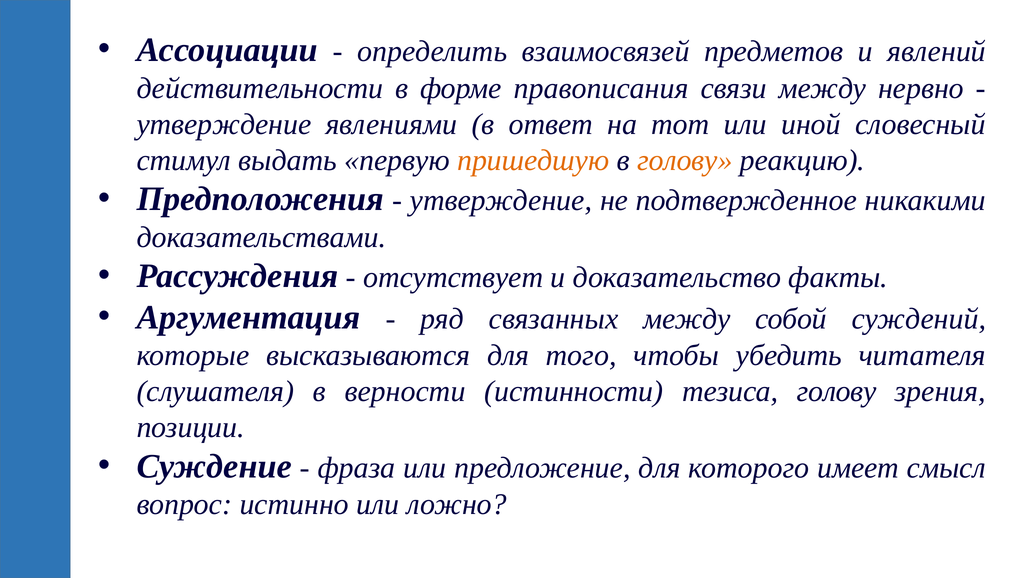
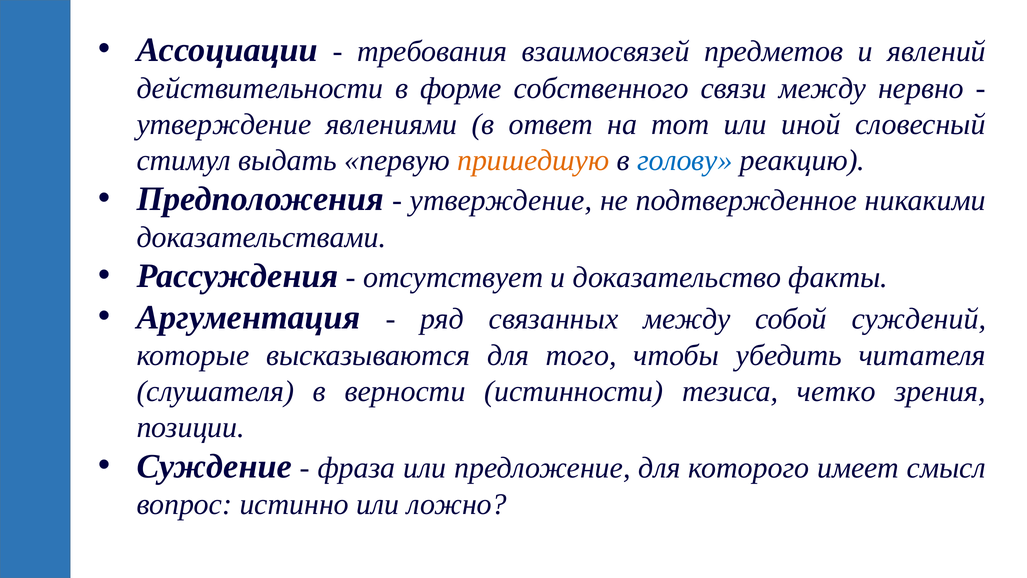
определить: определить -> требования
правописания: правописания -> собственного
голову at (685, 160) colour: orange -> blue
тезиса голову: голову -> четко
